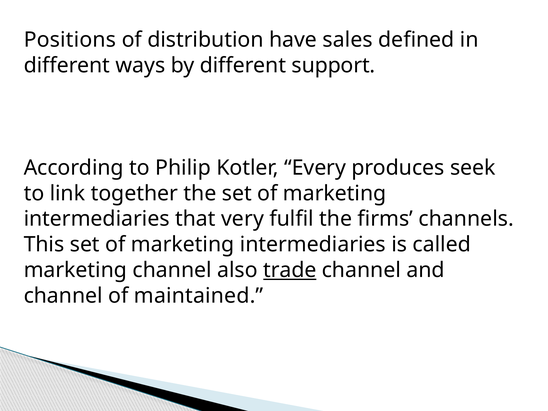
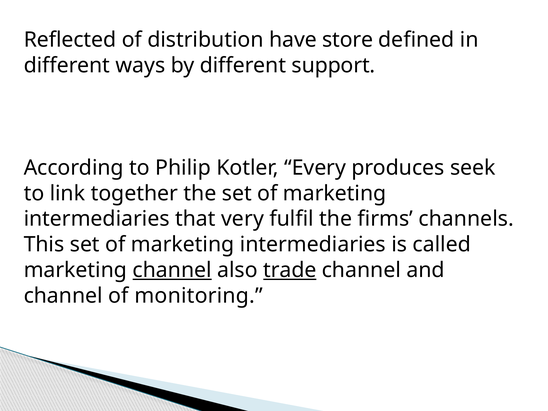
Positions: Positions -> Reflected
sales: sales -> store
channel at (172, 270) underline: none -> present
maintained: maintained -> monitoring
